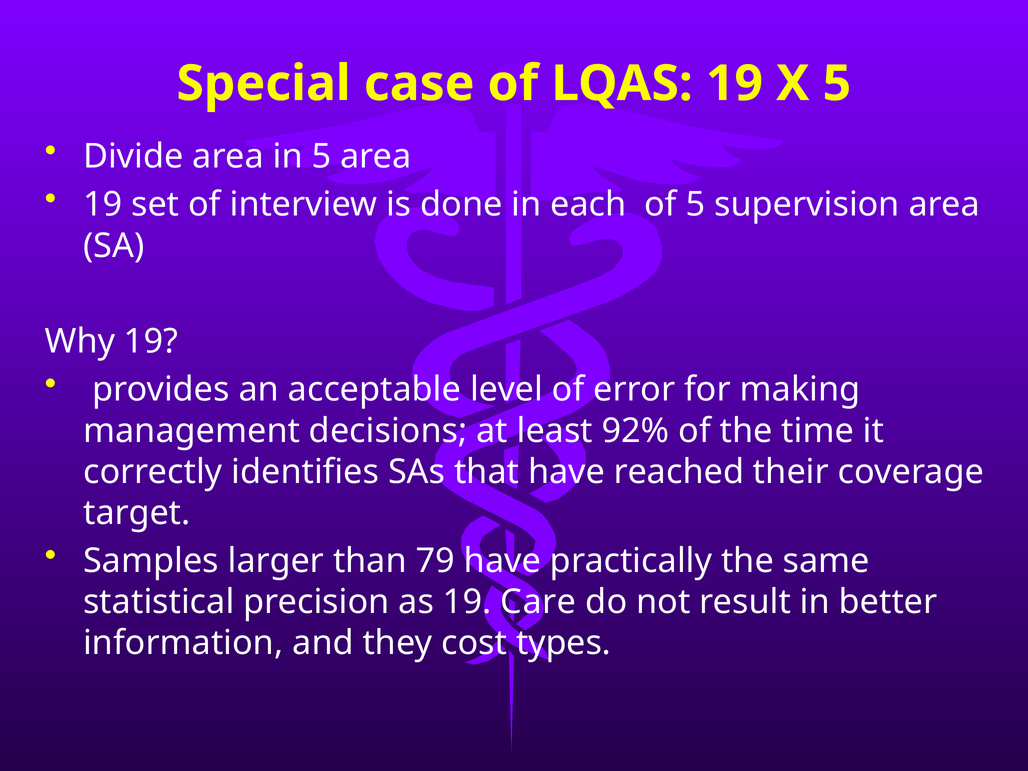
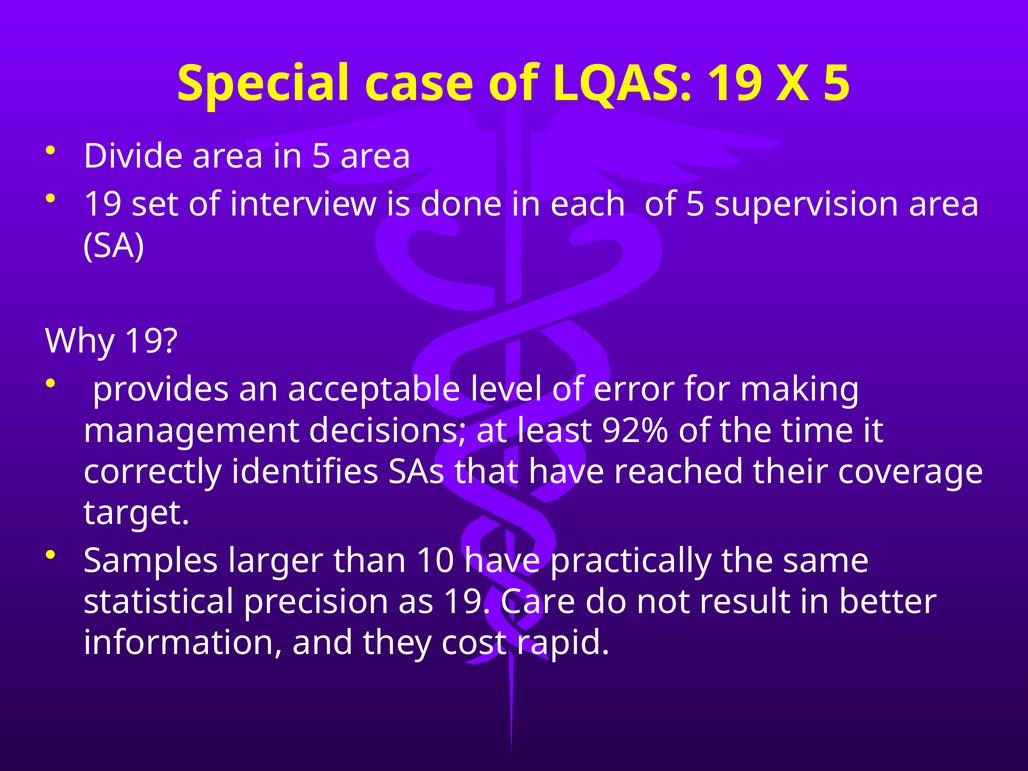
79: 79 -> 10
types: types -> rapid
